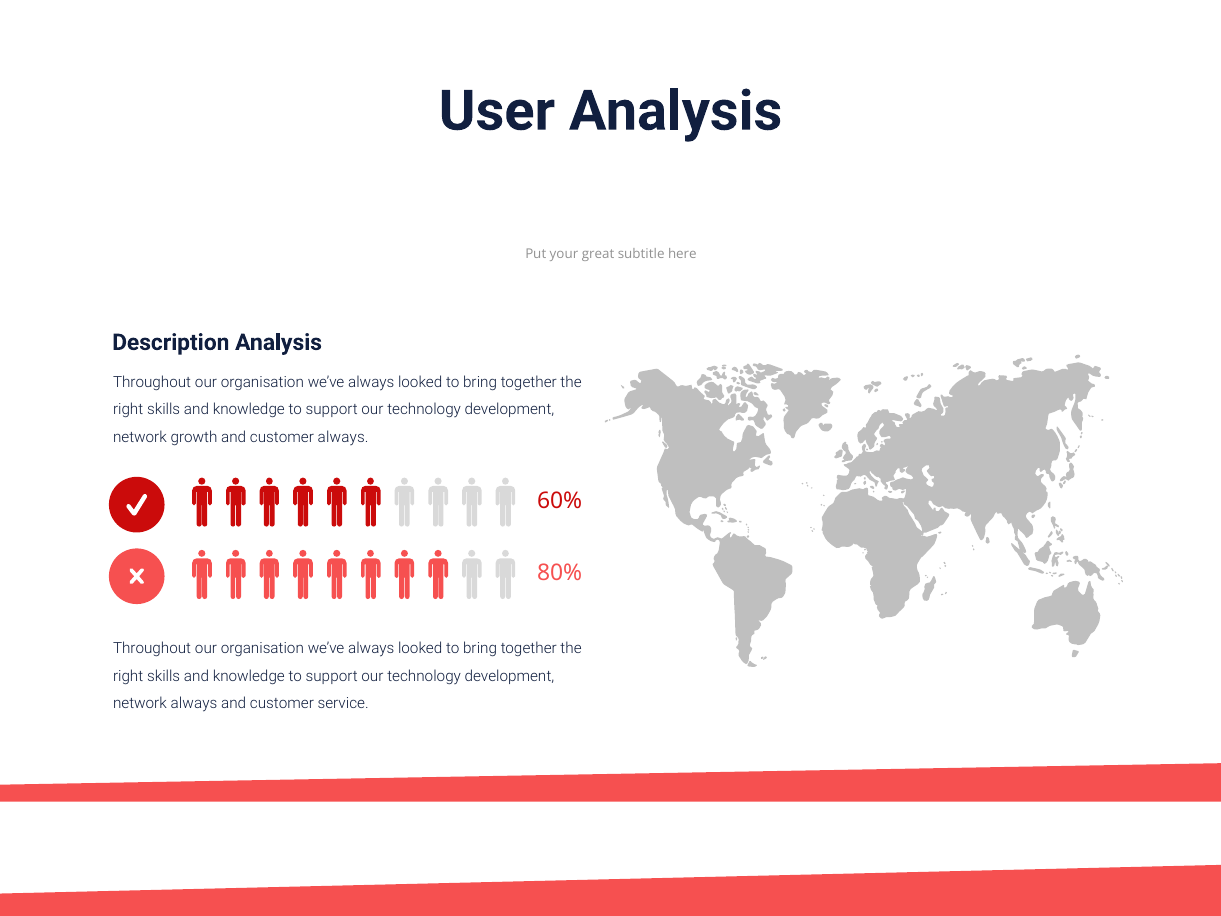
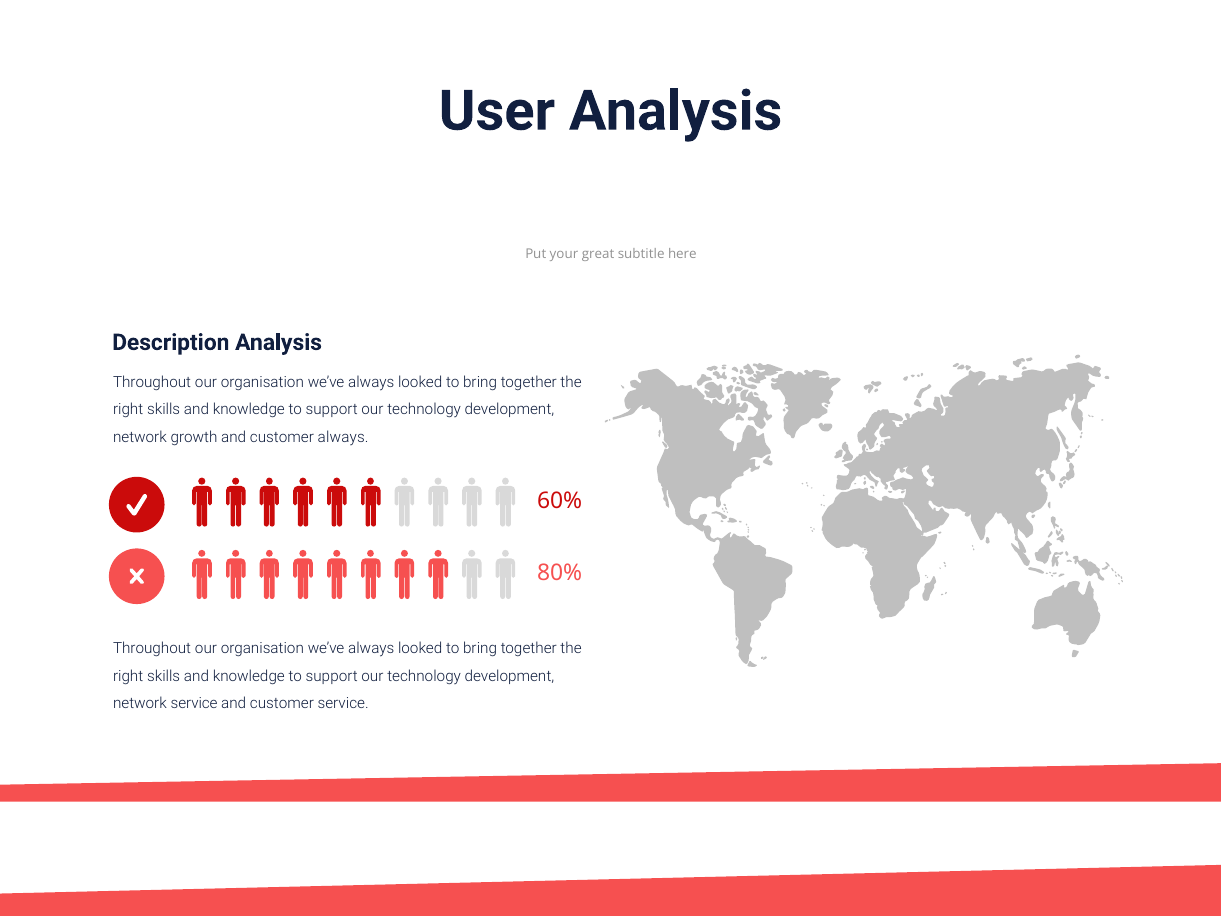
network always: always -> service
